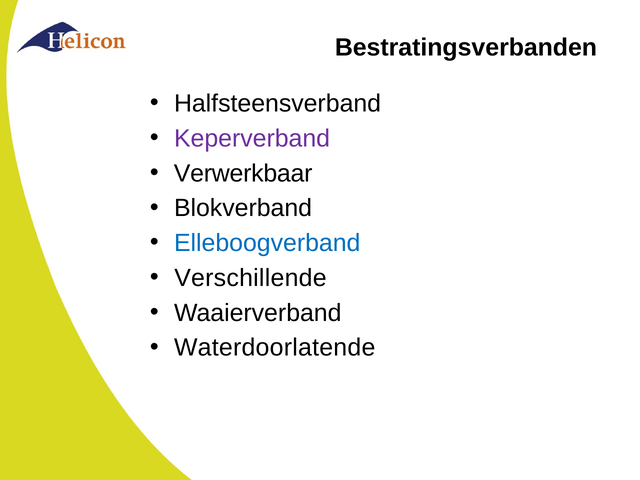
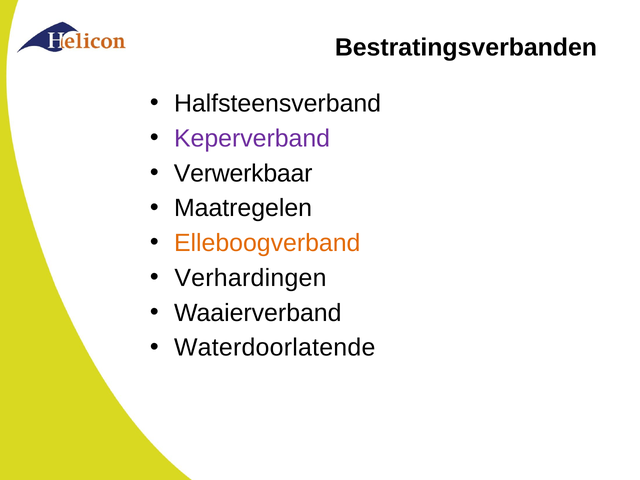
Blokverband: Blokverband -> Maatregelen
Elleboogverband colour: blue -> orange
Verschillende: Verschillende -> Verhardingen
